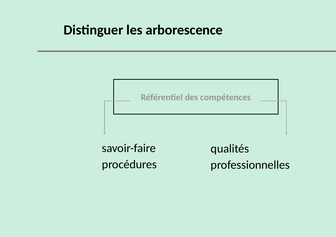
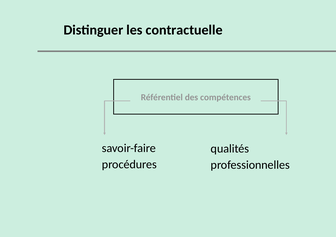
arborescence: arborescence -> contractuelle
